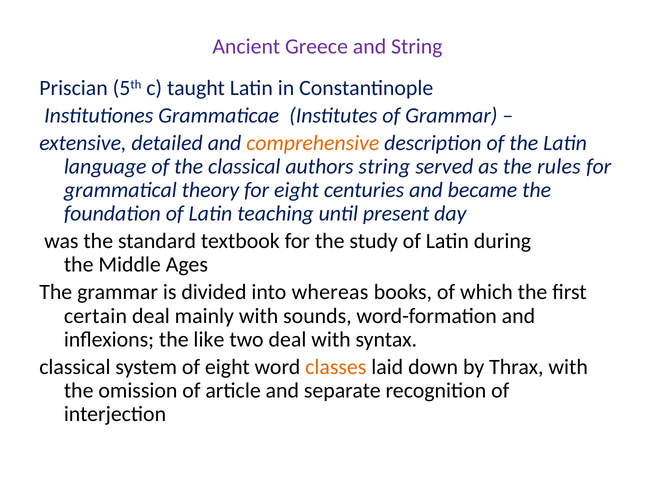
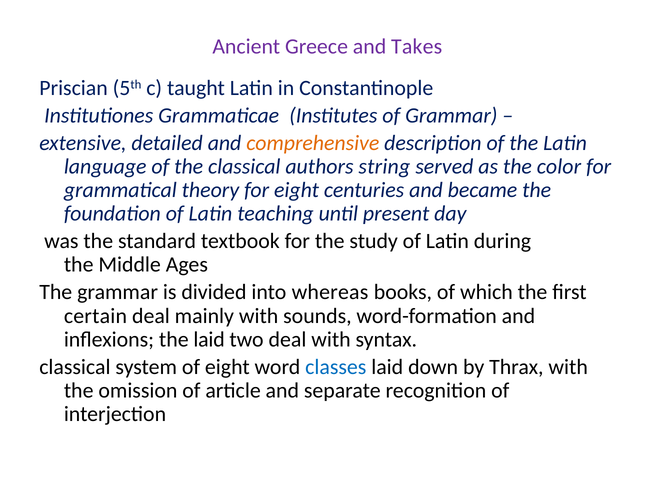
and String: String -> Takes
rules: rules -> color
the like: like -> laid
classes colour: orange -> blue
